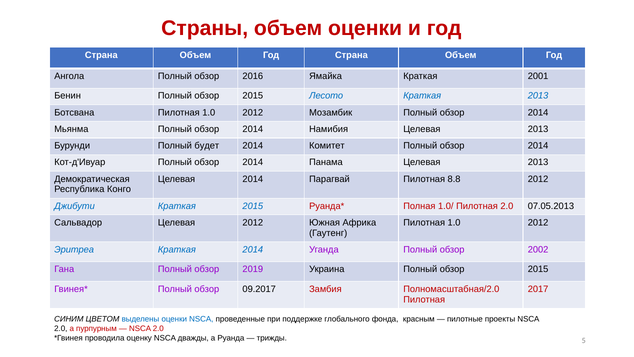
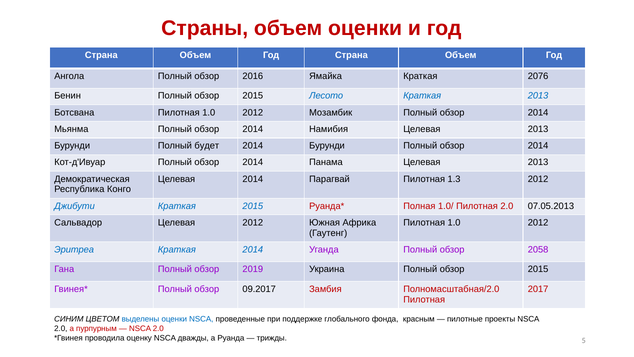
2001: 2001 -> 2076
2014 Комитет: Комитет -> Бурунди
8.8: 8.8 -> 1.3
2002: 2002 -> 2058
